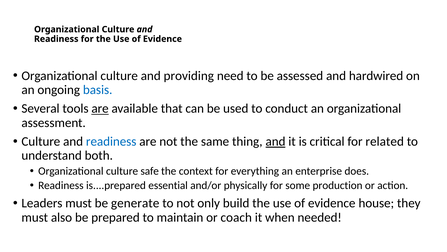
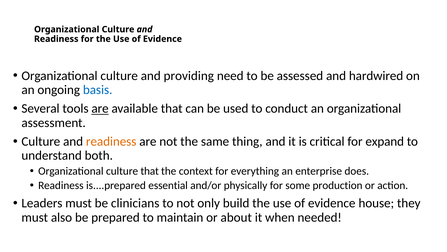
readiness at (111, 141) colour: blue -> orange
and at (275, 141) underline: present -> none
related: related -> expand
culture safe: safe -> that
generate: generate -> clinicians
coach: coach -> about
